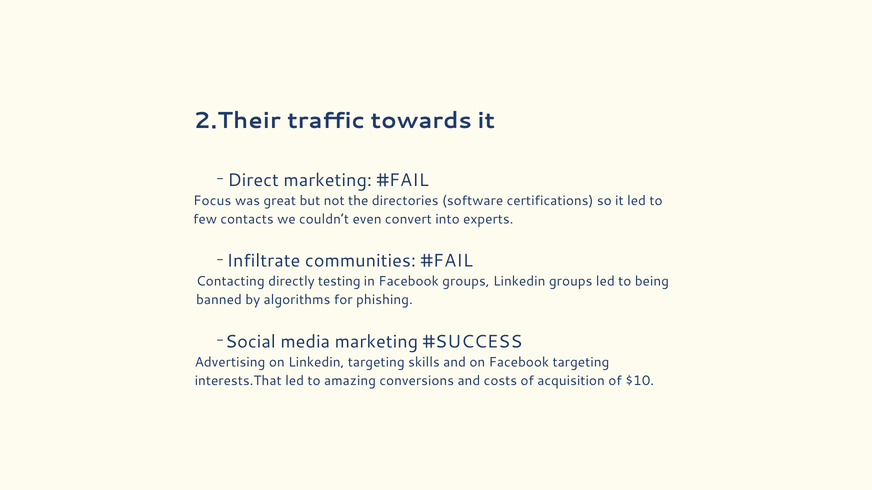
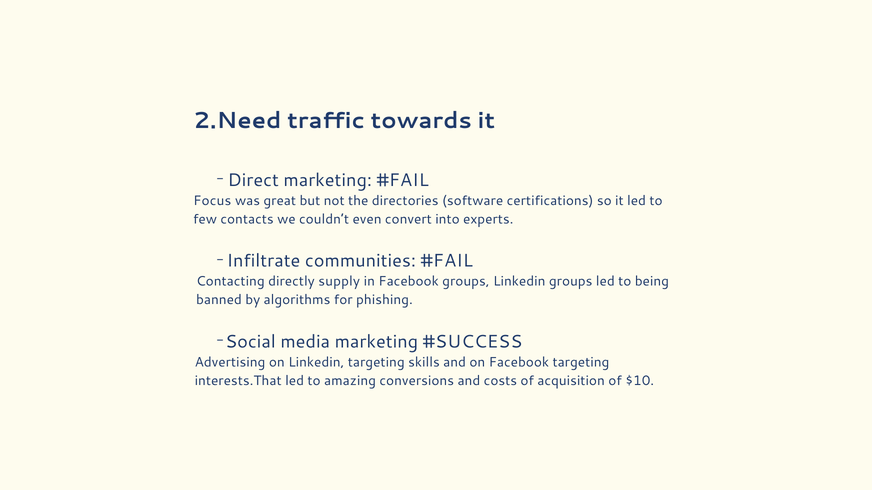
2.Their: 2.Their -> 2.Need
testing: testing -> supply
